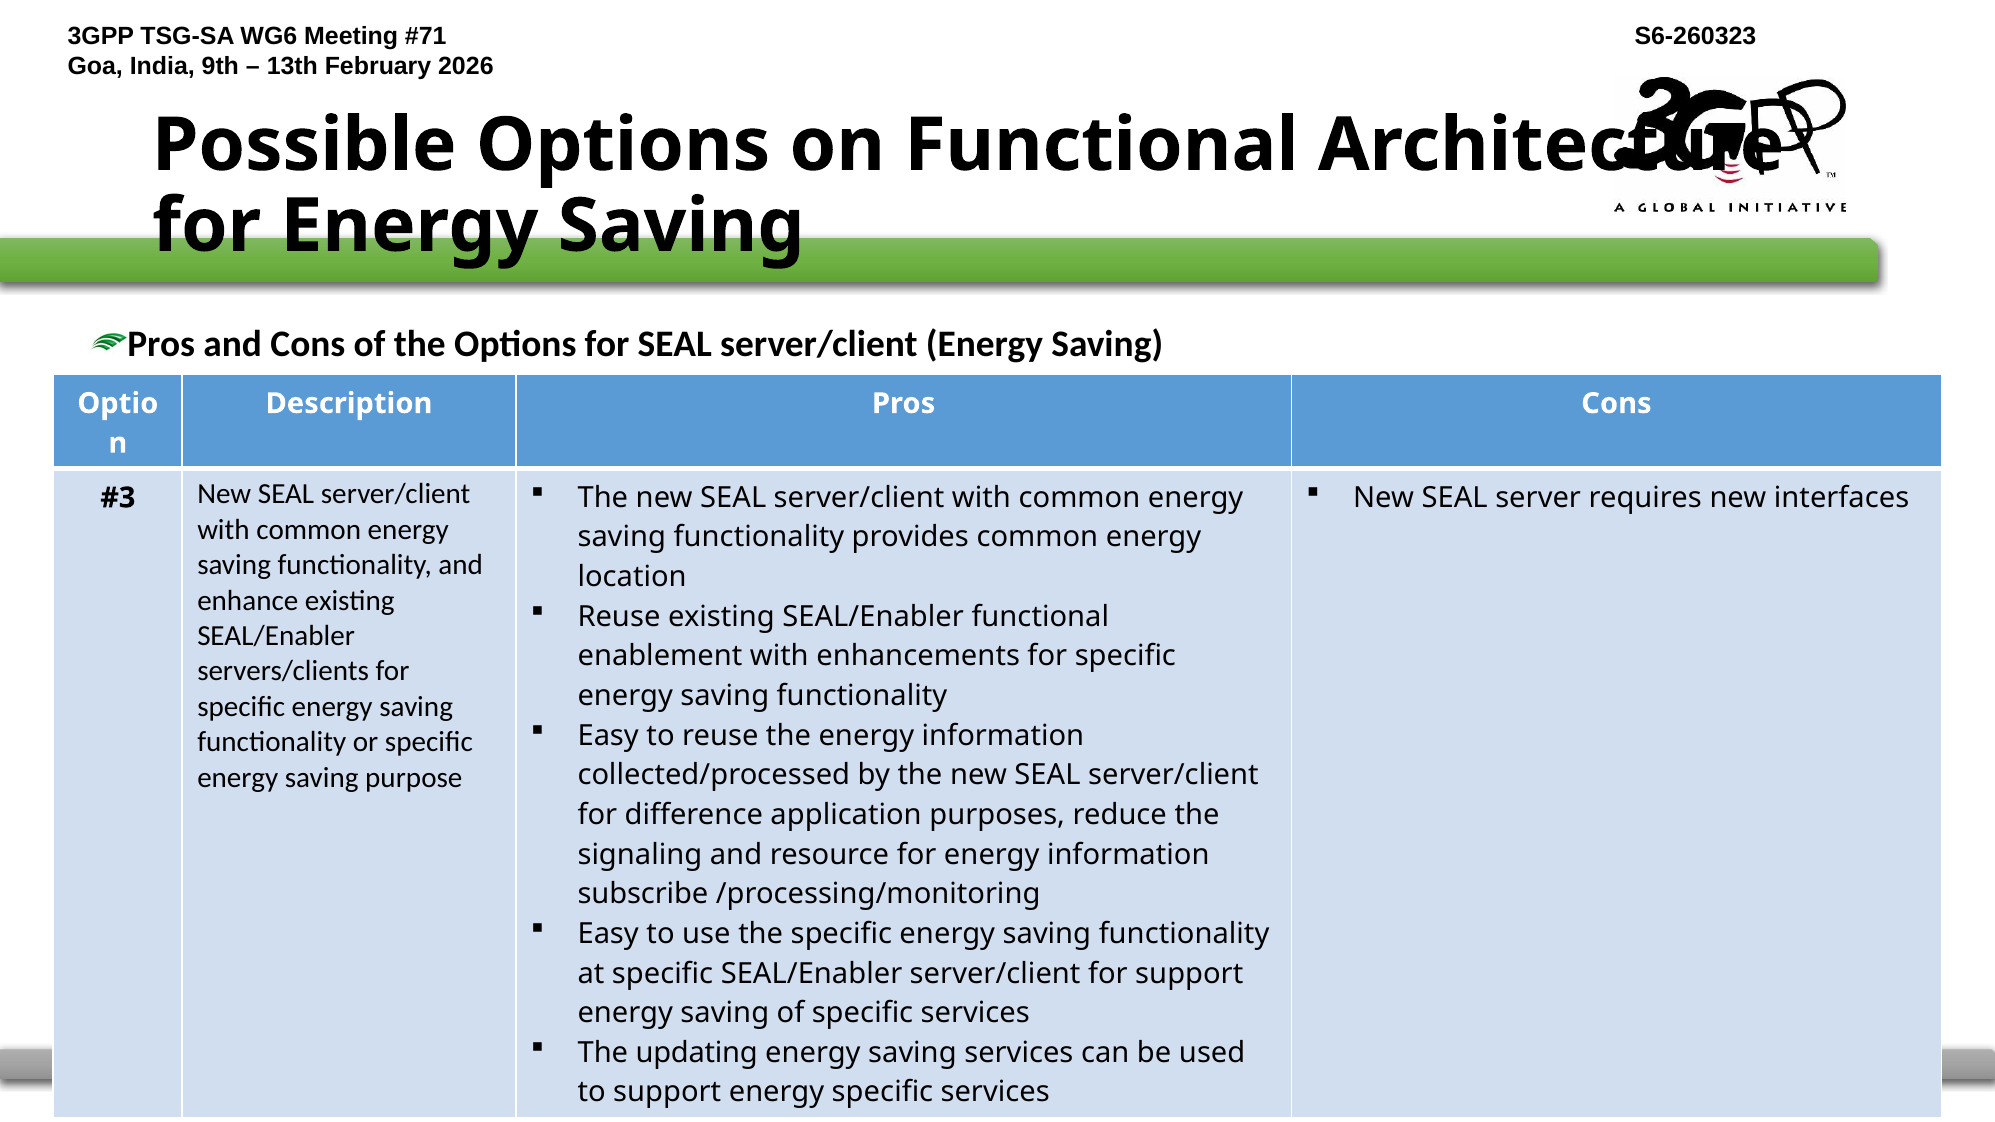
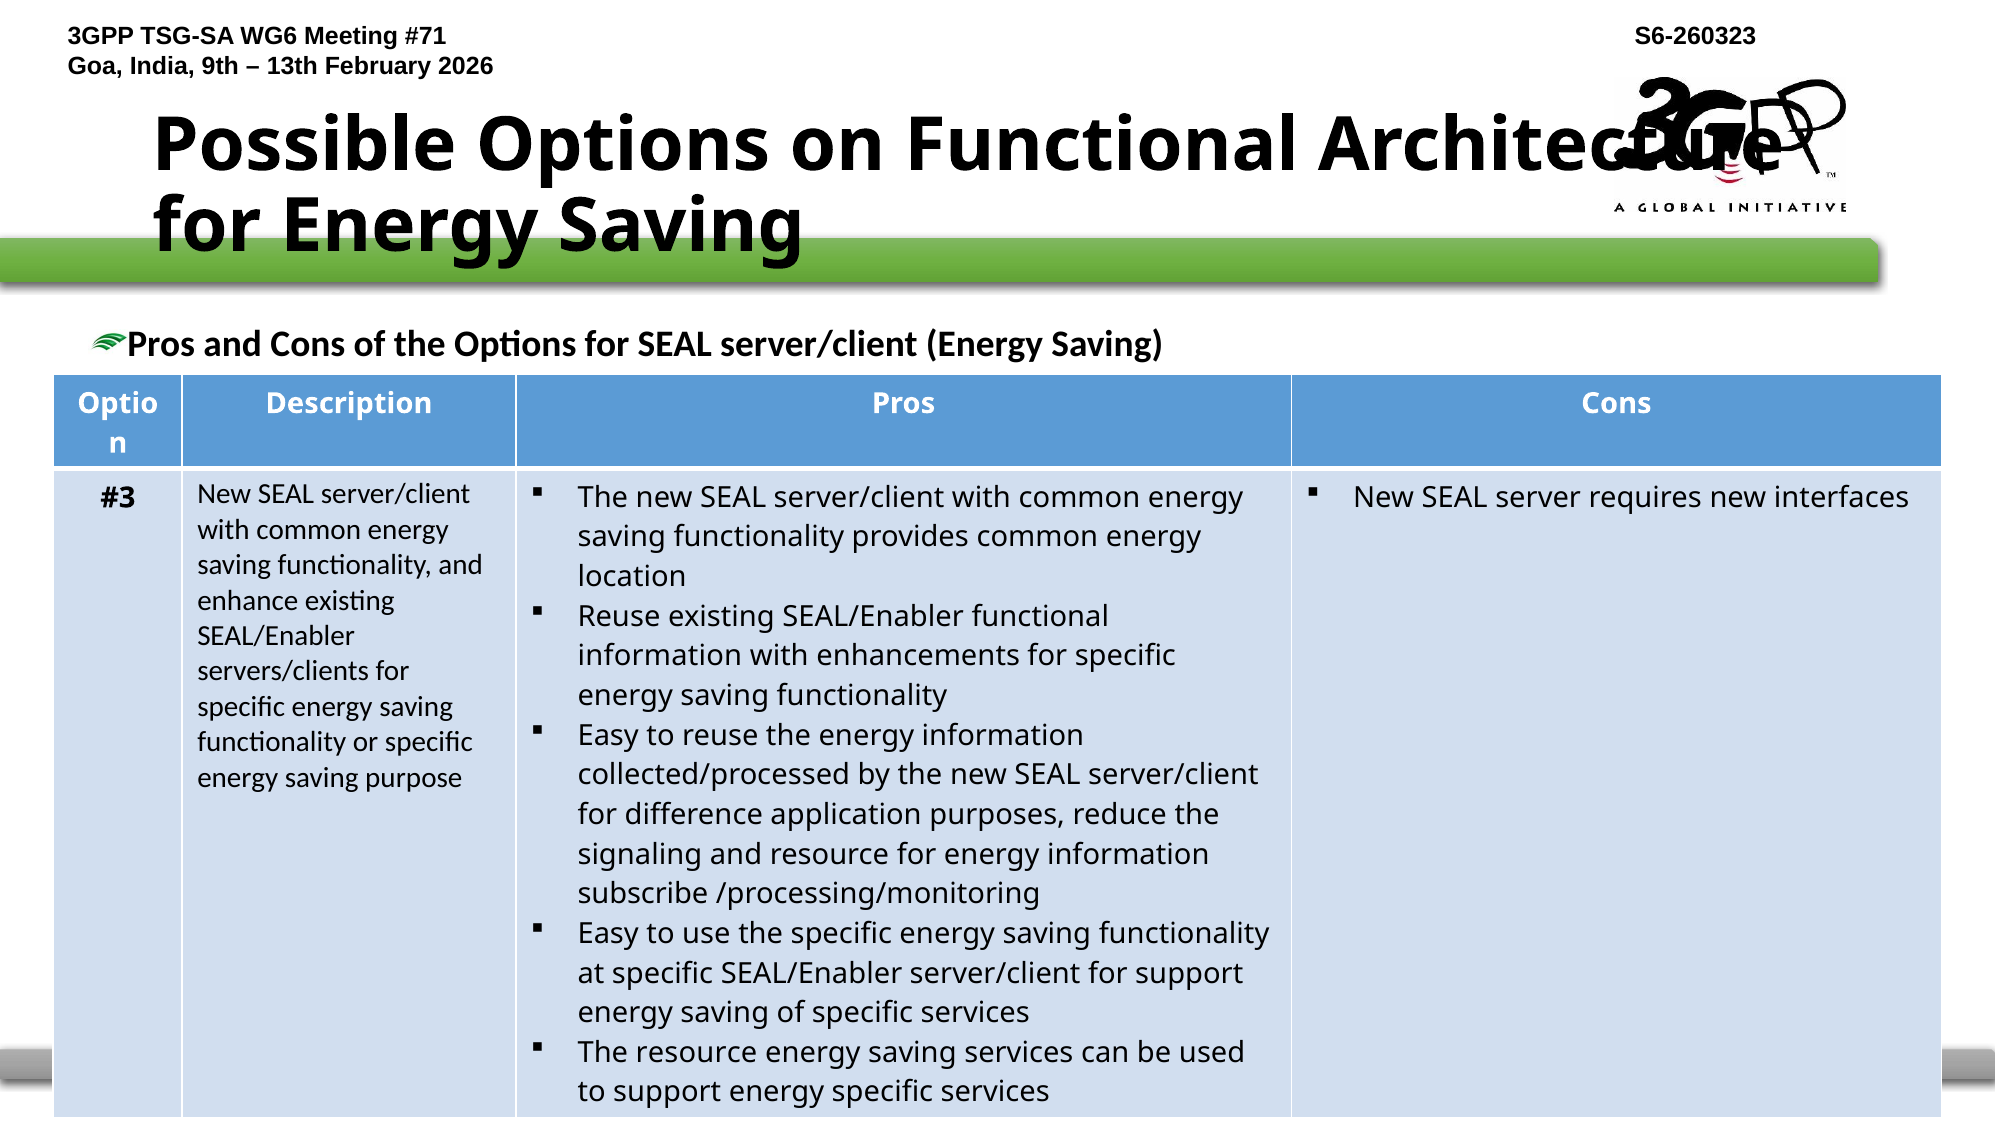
enablement at (660, 656): enablement -> information
The updating: updating -> resource
